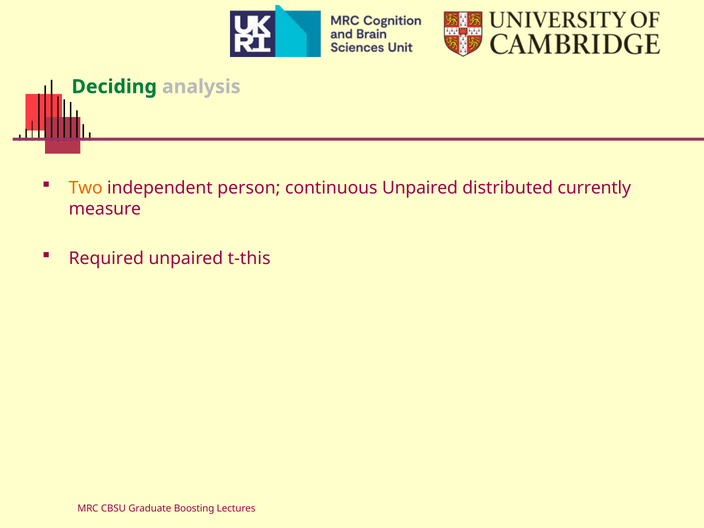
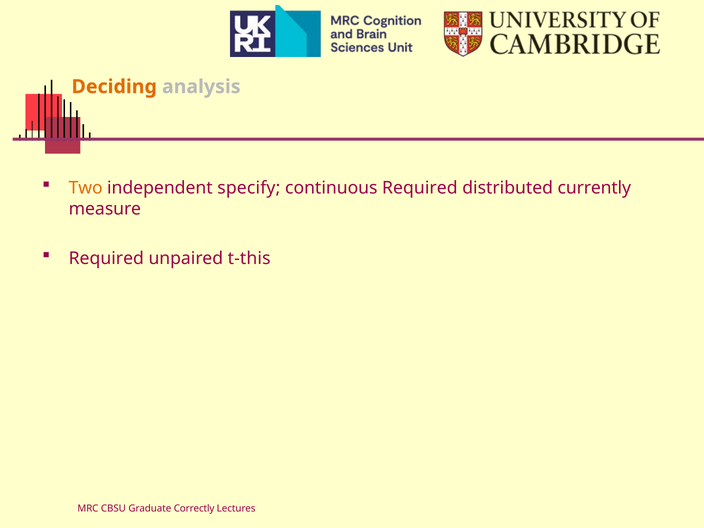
Deciding colour: green -> orange
person: person -> specify
continuous Unpaired: Unpaired -> Required
Boosting: Boosting -> Correctly
